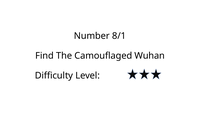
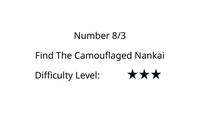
8/1: 8/1 -> 8/3
Wuhan: Wuhan -> Nankai
